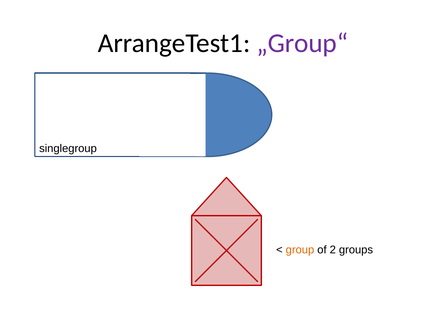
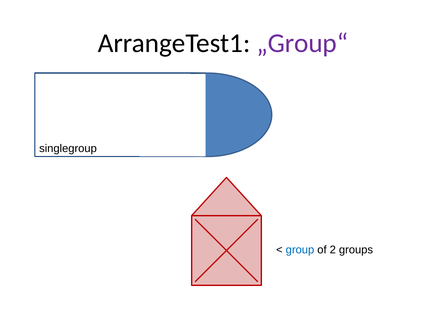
group colour: orange -> blue
